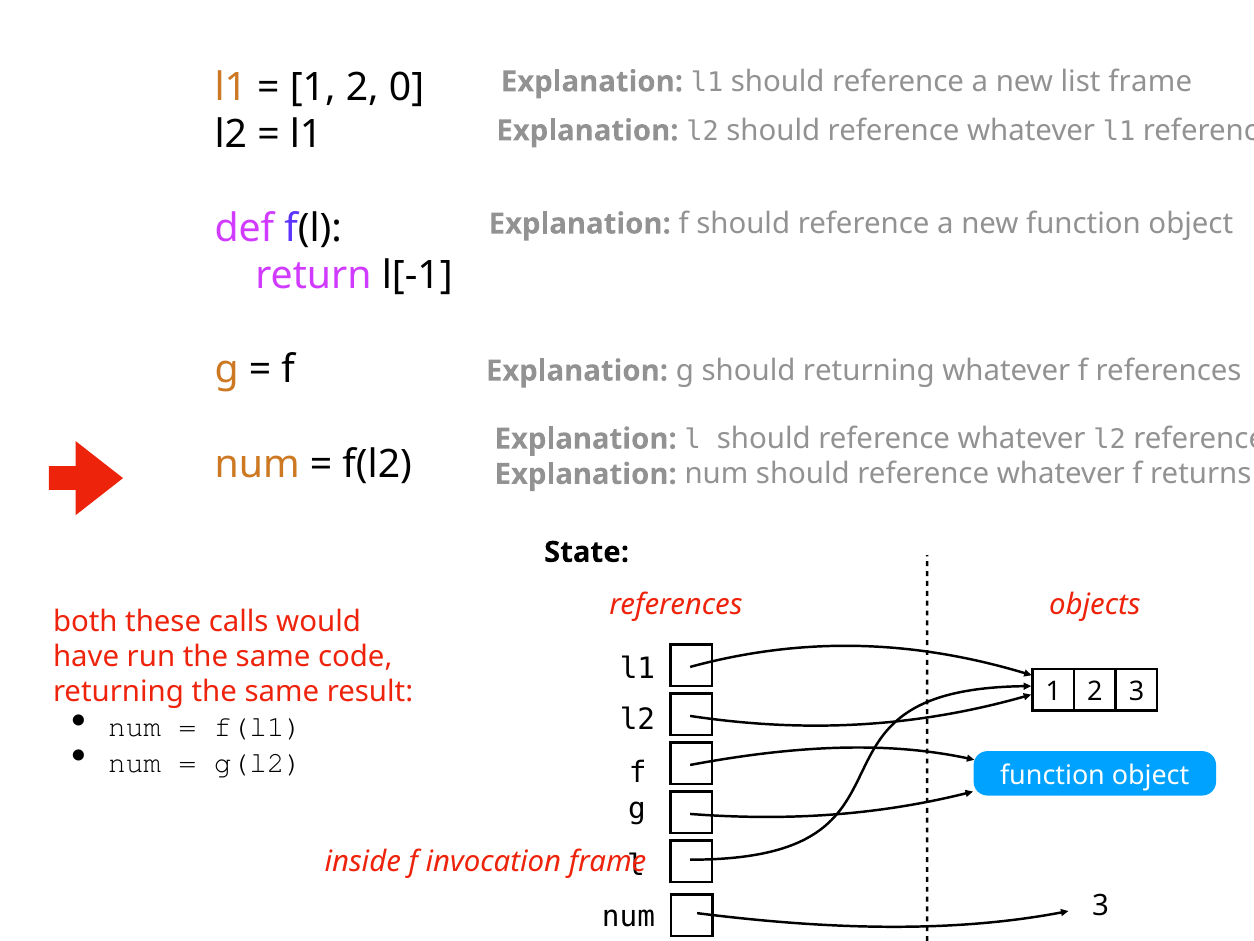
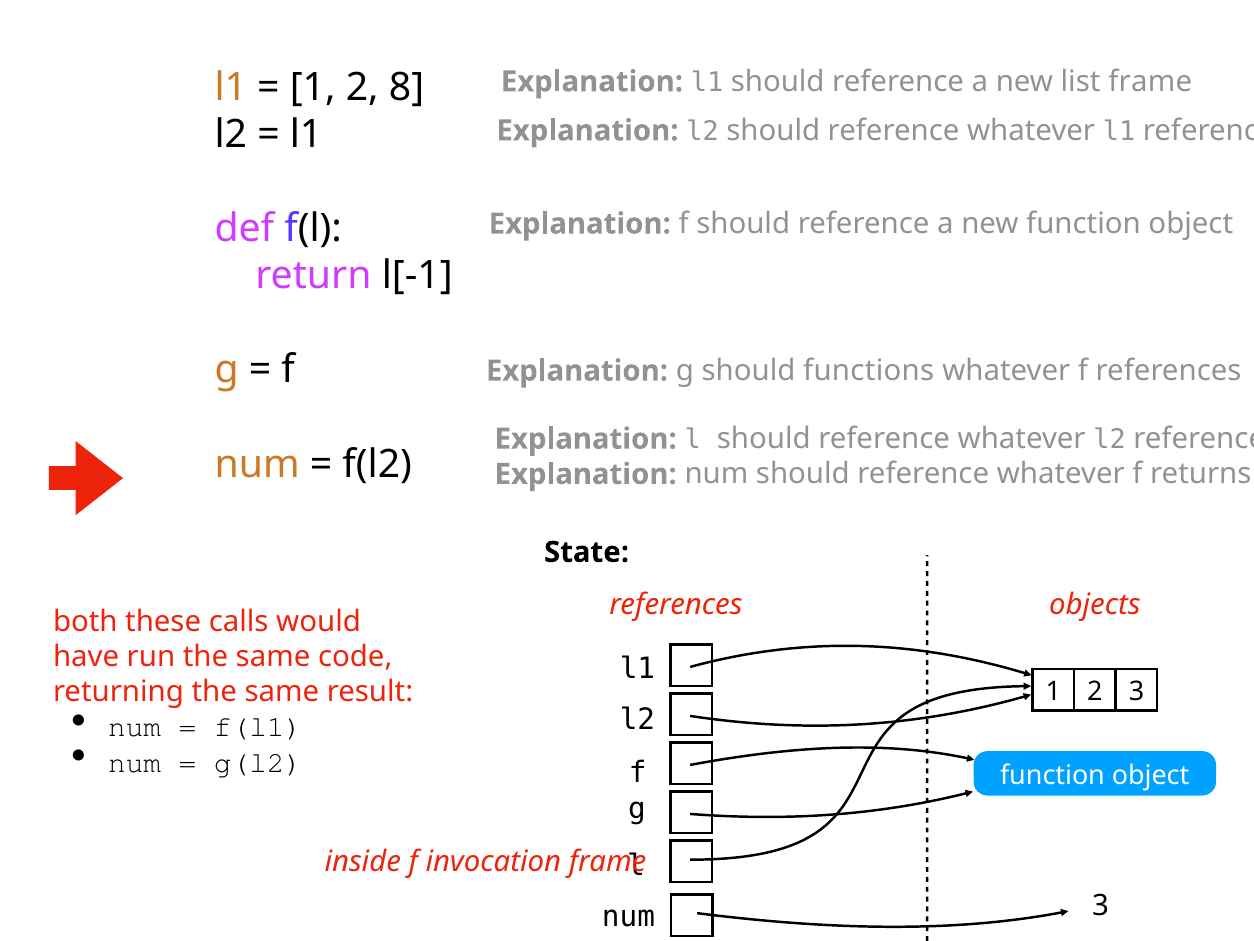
0: 0 -> 8
should returning: returning -> functions
